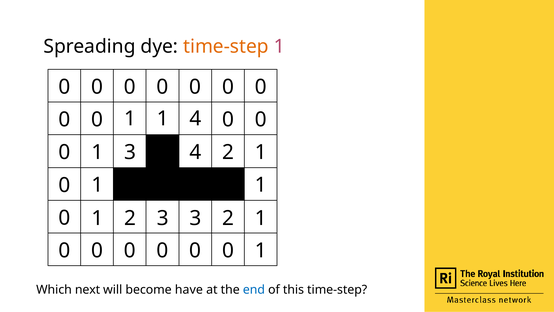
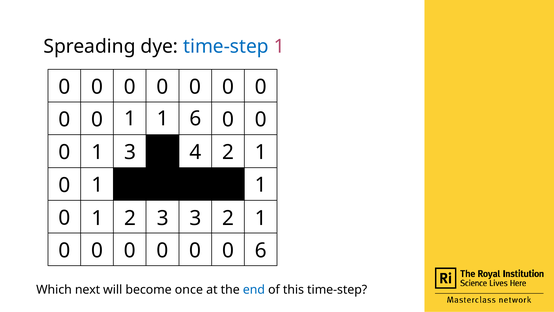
time-step at (226, 47) colour: orange -> blue
1 4: 4 -> 6
0 1: 1 -> 6
have: have -> once
